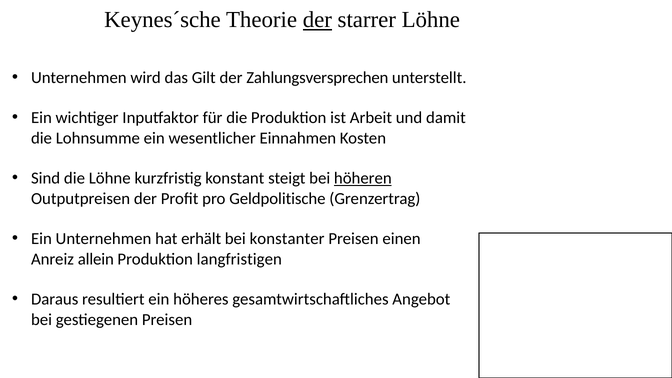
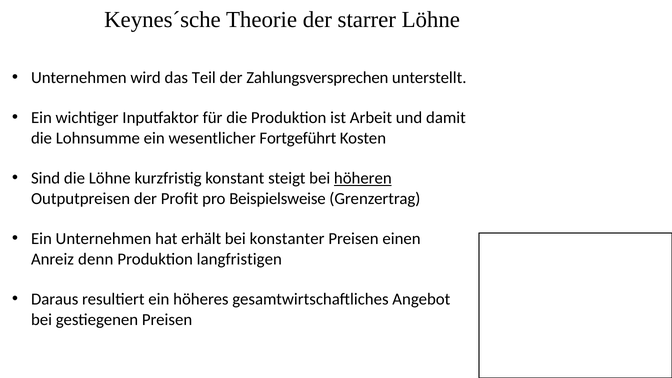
der at (317, 20) underline: present -> none
Gilt: Gilt -> Teil
Einnahmen: Einnahmen -> Fortgeführt
Geldpolitische: Geldpolitische -> Beispielsweise
allein: allein -> denn
